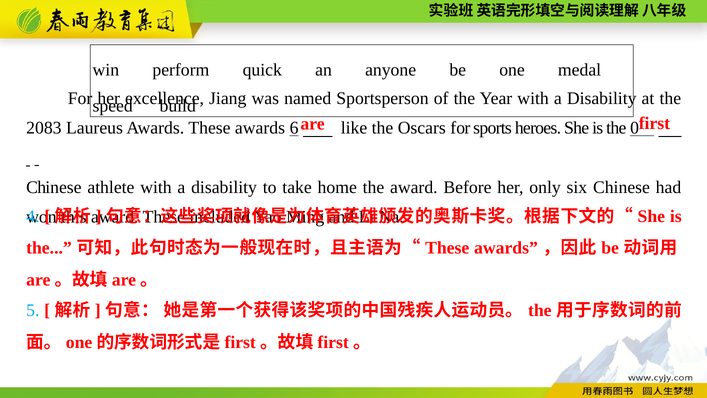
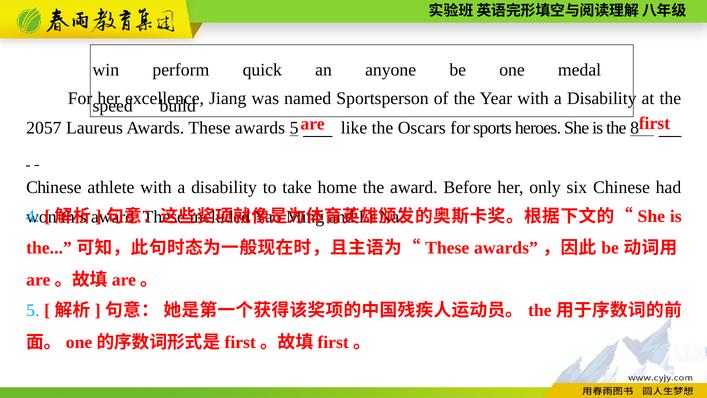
2083: 2083 -> 2057
awards 6: 6 -> 5
0: 0 -> 8
